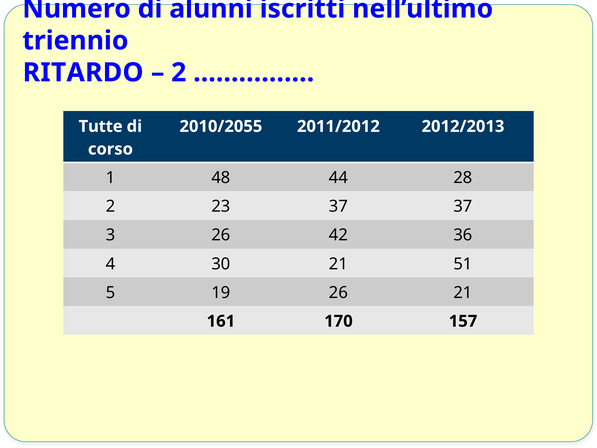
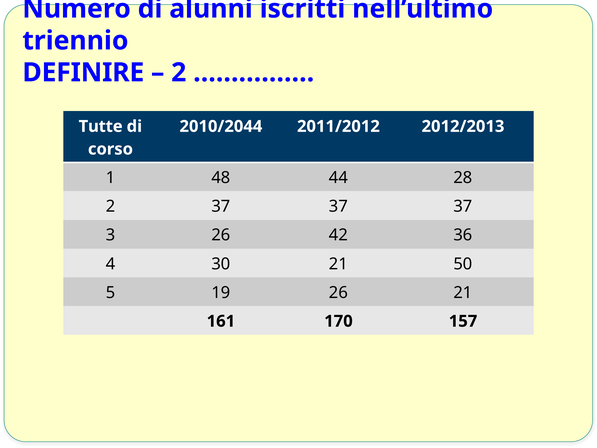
RITARDO: RITARDO -> DEFINIRE
2010/2055: 2010/2055 -> 2010/2044
2 23: 23 -> 37
51: 51 -> 50
